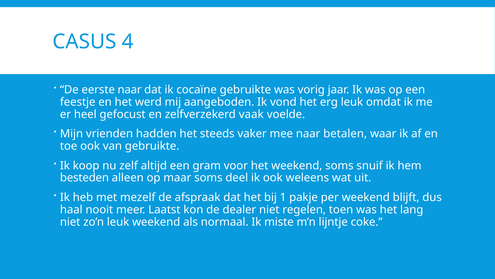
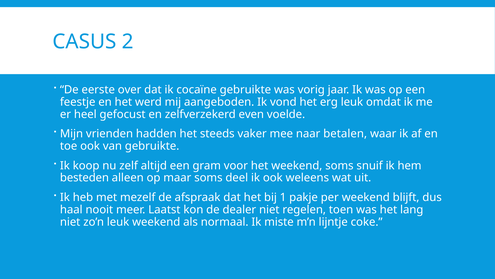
4: 4 -> 2
eerste naar: naar -> over
vaak: vaak -> even
